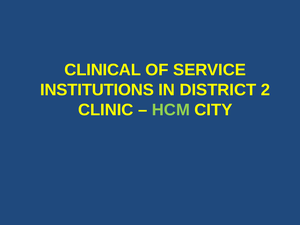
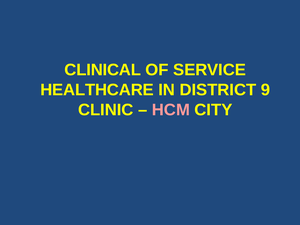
INSTITUTIONS: INSTITUTIONS -> HEALTHCARE
2: 2 -> 9
HCM colour: light green -> pink
